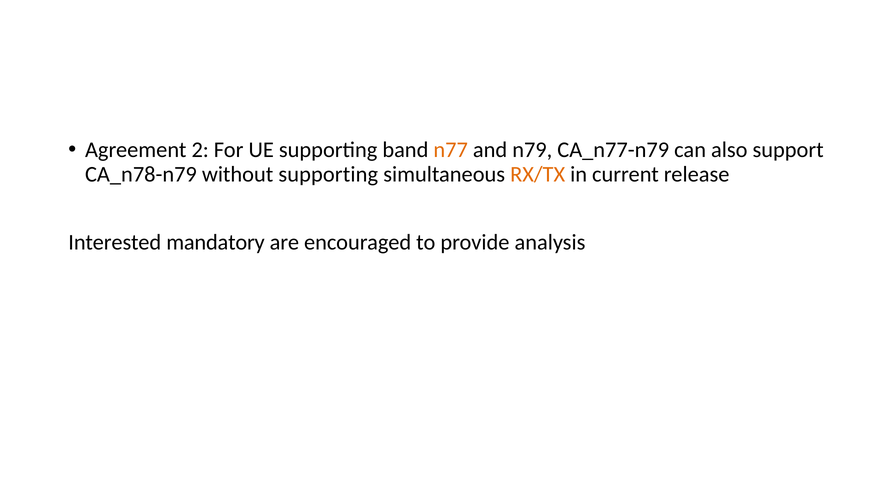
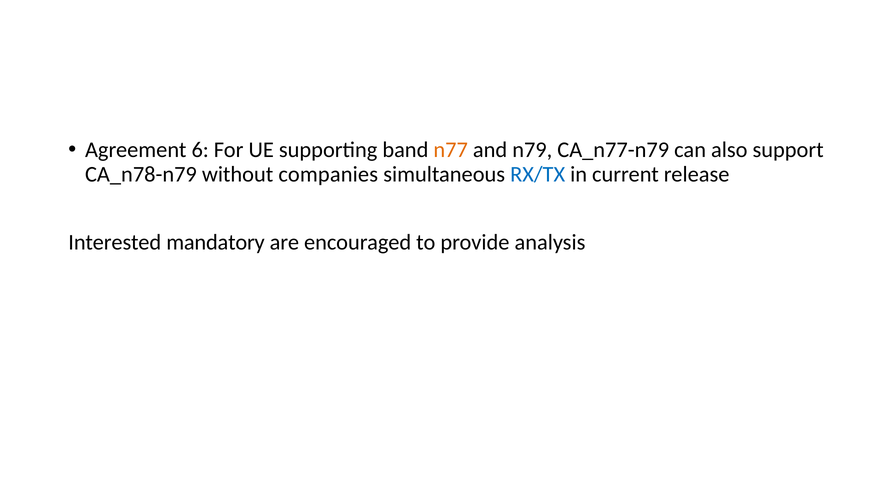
2: 2 -> 6
without supporting: supporting -> companies
RX/TX colour: orange -> blue
